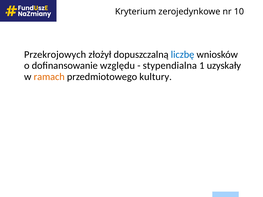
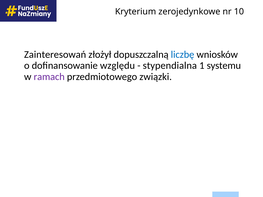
Przekrojowych: Przekrojowych -> Zainteresowań
uzyskały: uzyskały -> systemu
ramach colour: orange -> purple
kultury: kultury -> związki
